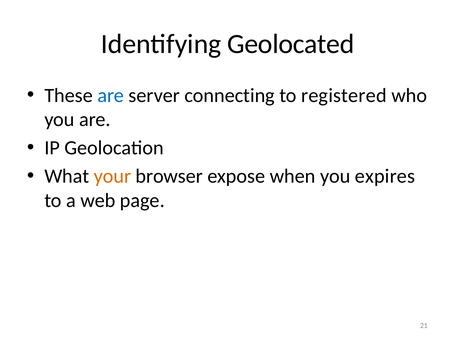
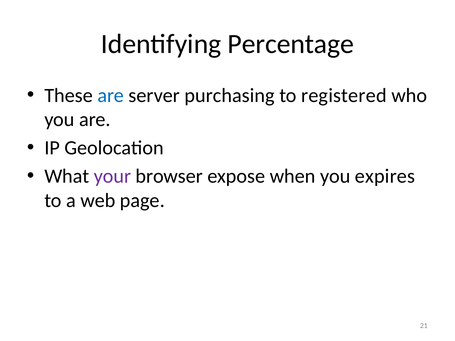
Geolocated: Geolocated -> Percentage
connecting: connecting -> purchasing
your colour: orange -> purple
